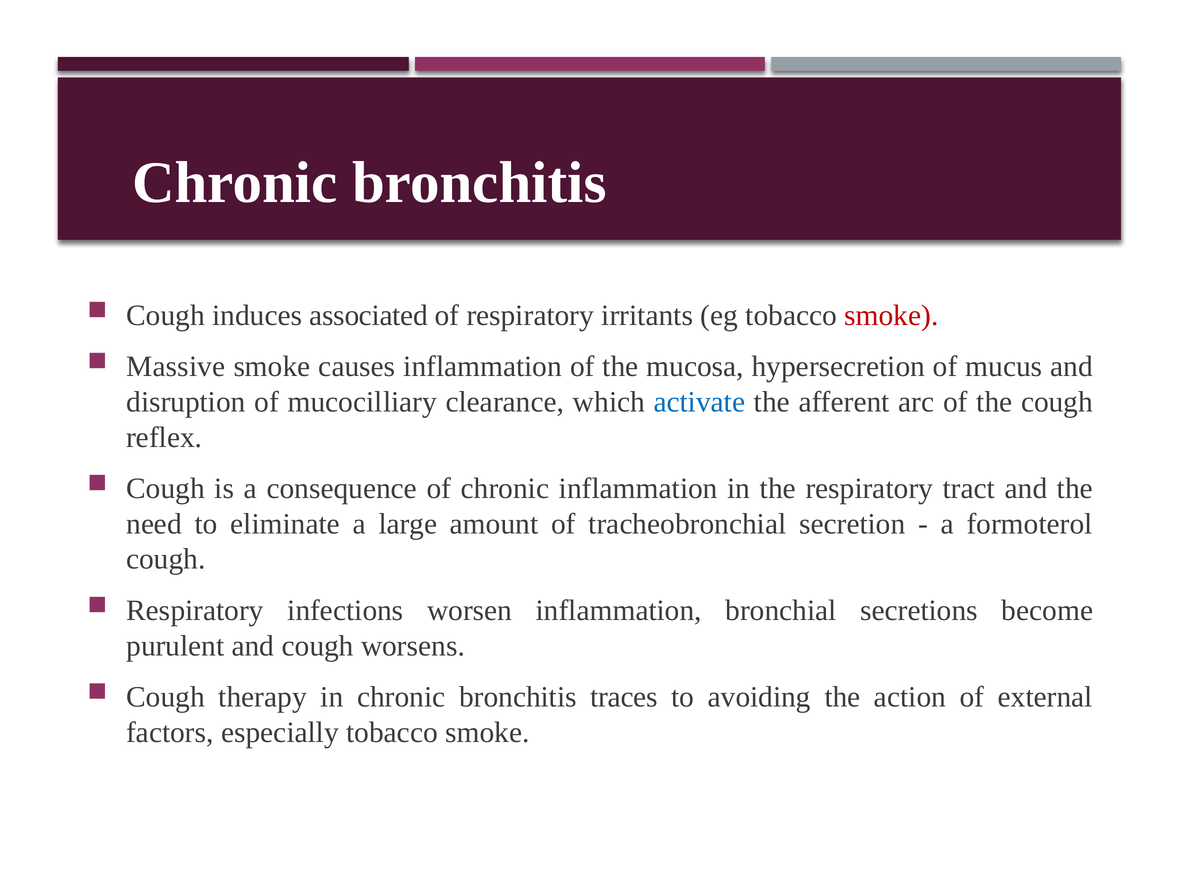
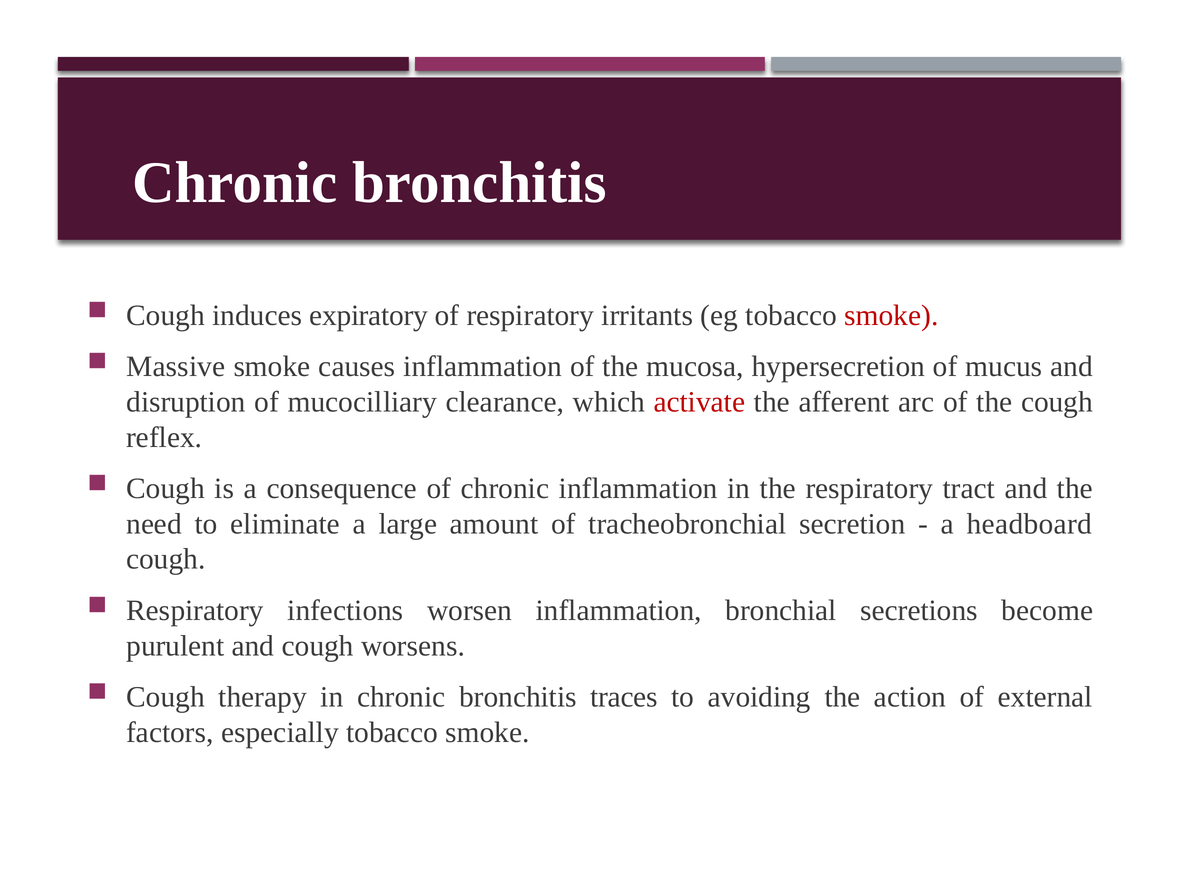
associated: associated -> expiratory
activate colour: blue -> red
formoterol: formoterol -> headboard
